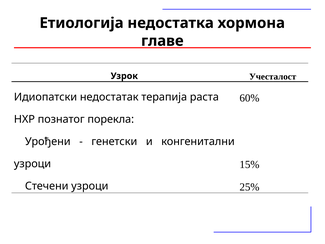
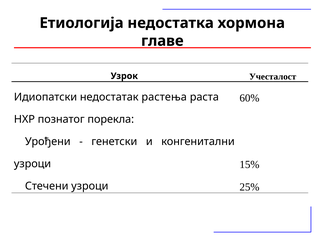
терапија: терапија -> растења
